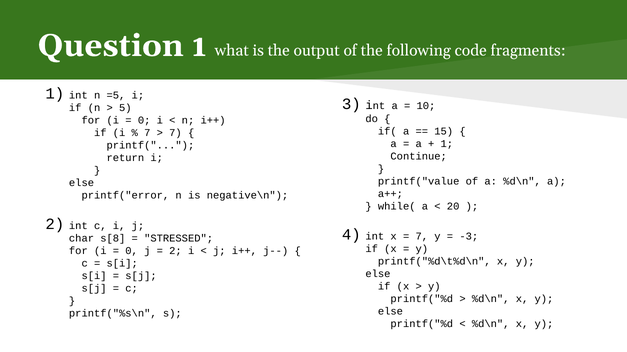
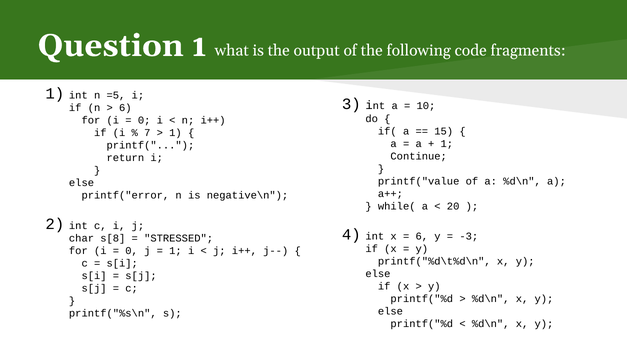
5 at (125, 108): 5 -> 6
7 at (175, 133): 7 -> 1
7 at (422, 237): 7 -> 6
2 at (175, 251): 2 -> 1
